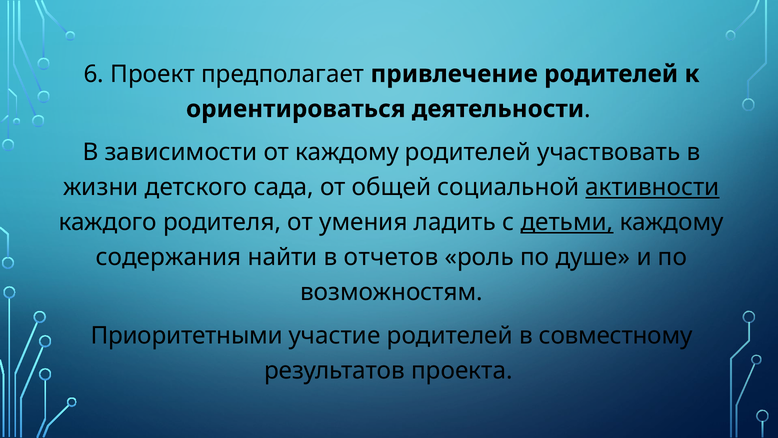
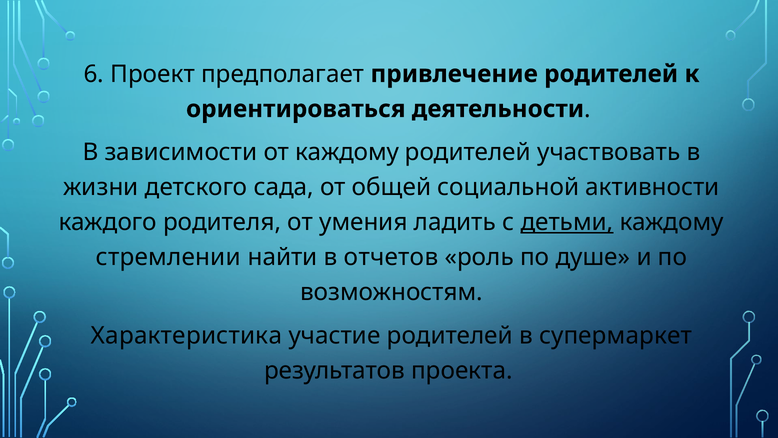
активности underline: present -> none
содержания: содержания -> стремлении
Приоритетными: Приоритетными -> Характеристика
совместному: совместному -> супермаркет
